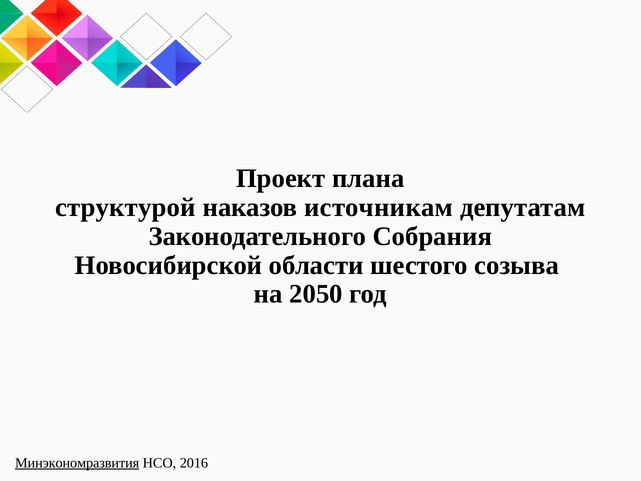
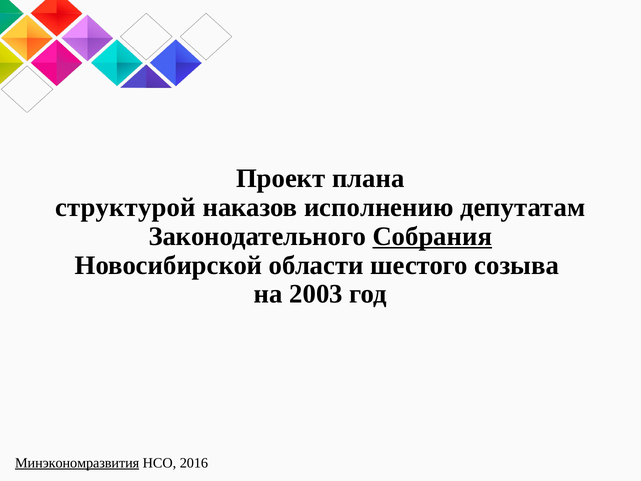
источникам: источникам -> исполнению
Собрания underline: none -> present
2050: 2050 -> 2003
